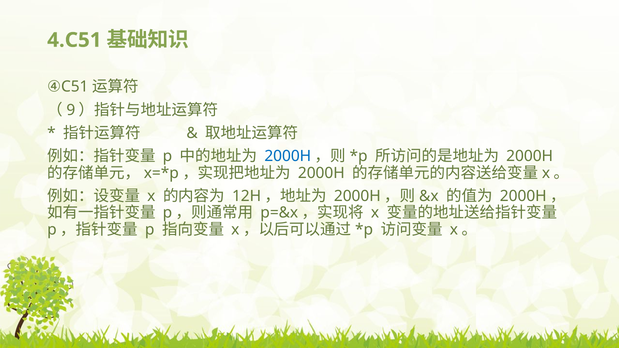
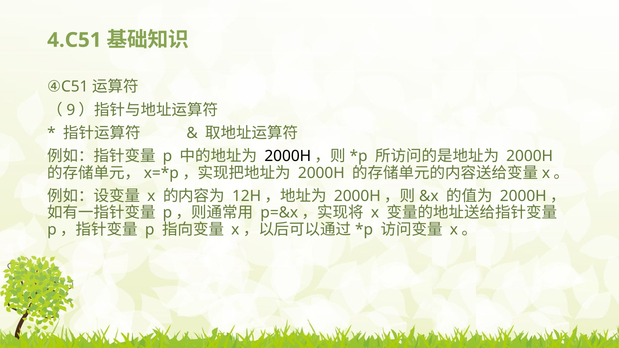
2000H at (288, 156) colour: blue -> black
